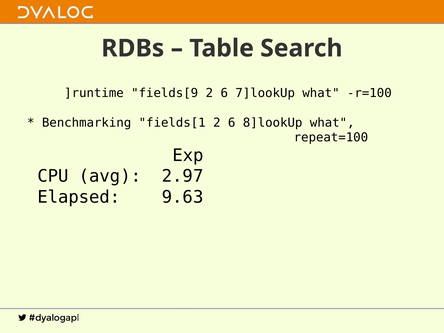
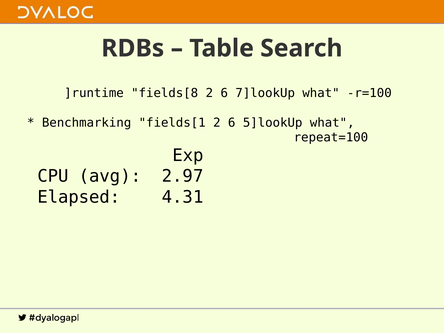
fields[9: fields[9 -> fields[8
8]lookUp: 8]lookUp -> 5]lookUp
9.63: 9.63 -> 4.31
